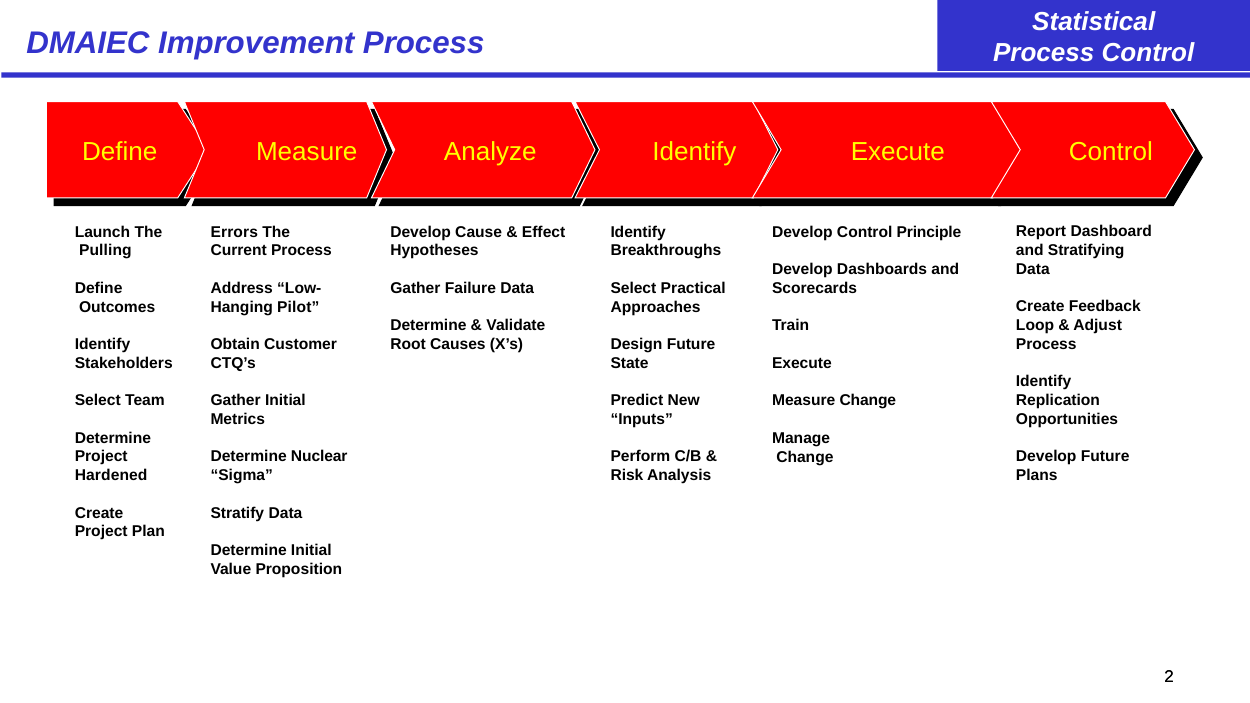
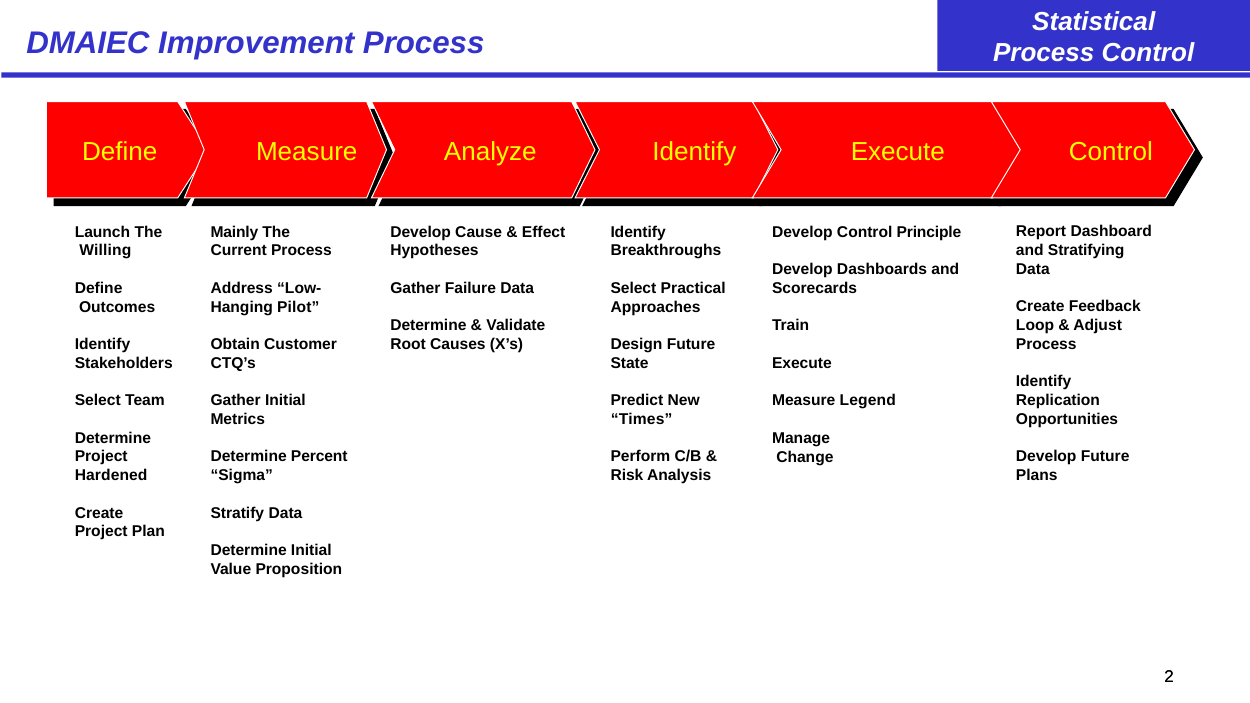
Errors: Errors -> Mainly
Pulling: Pulling -> Willing
Measure Change: Change -> Legend
Inputs: Inputs -> Times
Nuclear: Nuclear -> Percent
